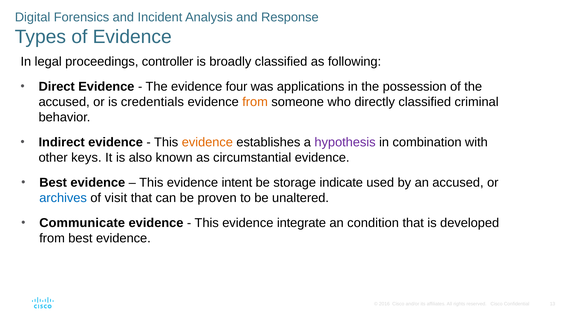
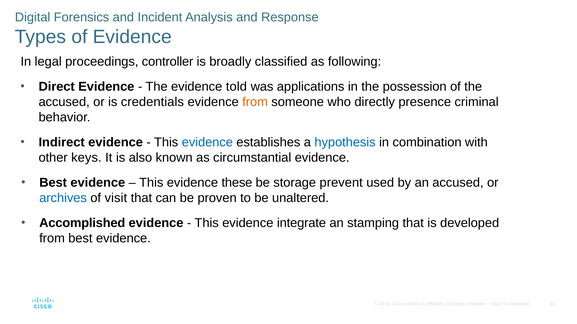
four: four -> told
directly classified: classified -> presence
evidence at (207, 143) colour: orange -> blue
hypothesis colour: purple -> blue
intent: intent -> these
indicate: indicate -> prevent
Communicate: Communicate -> Accomplished
condition: condition -> stamping
